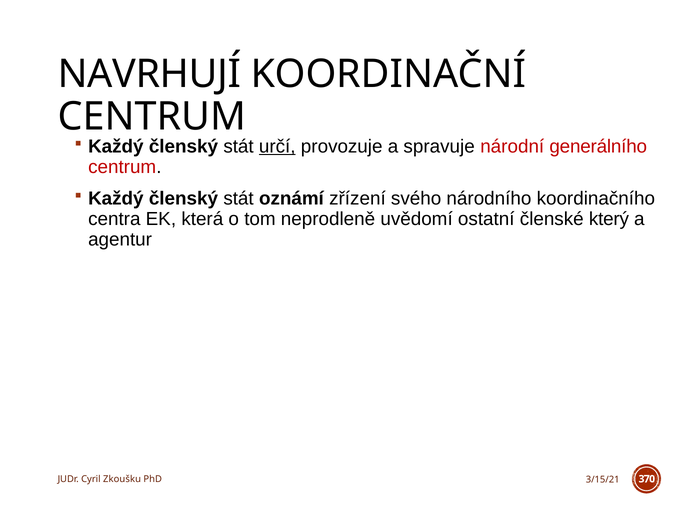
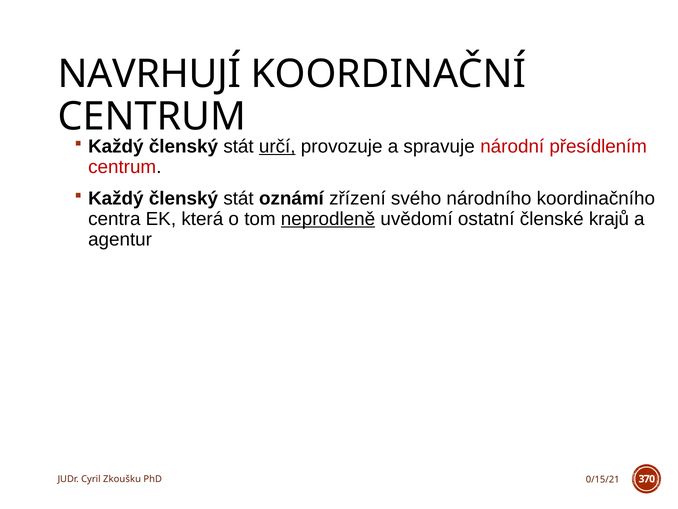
generálního: generálního -> přesídlením
neprodleně underline: none -> present
který: který -> krajů
3/15/21: 3/15/21 -> 0/15/21
